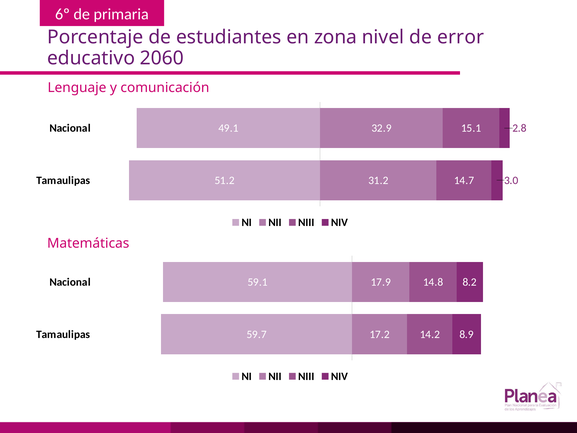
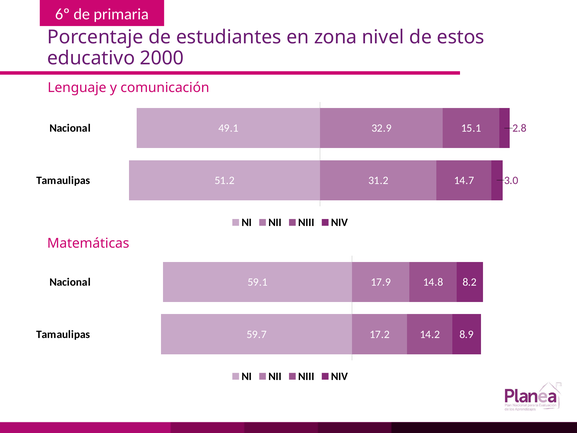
error: error -> estos
2060: 2060 -> 2000
